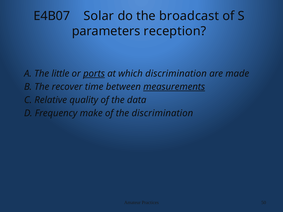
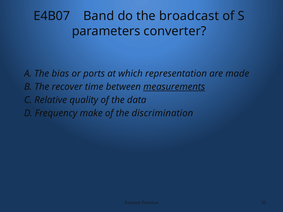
Solar: Solar -> Band
reception: reception -> converter
little: little -> bias
ports underline: present -> none
which discrimination: discrimination -> representation
